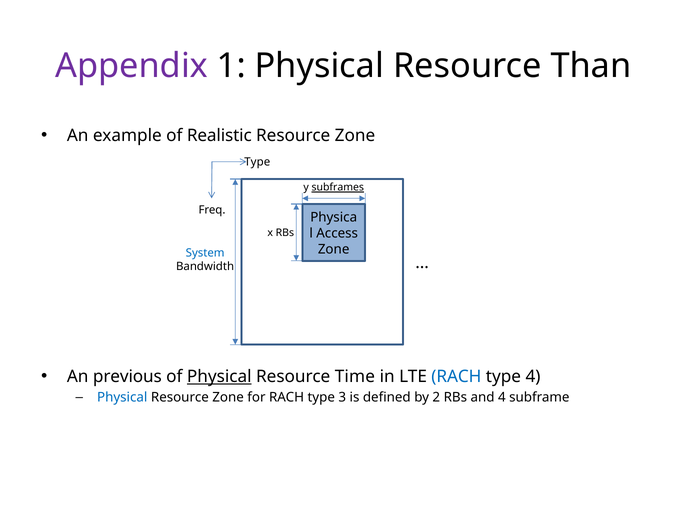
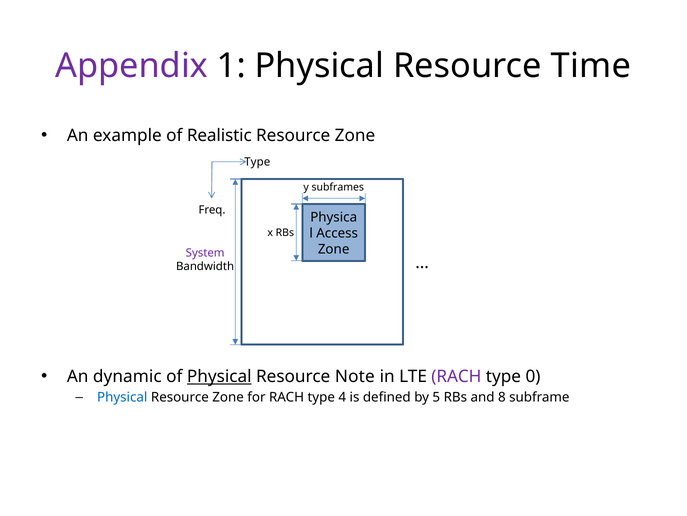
Than: Than -> Time
subframes underline: present -> none
System colour: blue -> purple
previous: previous -> dynamic
Time: Time -> Note
RACH at (456, 376) colour: blue -> purple
type 4: 4 -> 0
3: 3 -> 4
2: 2 -> 5
and 4: 4 -> 8
